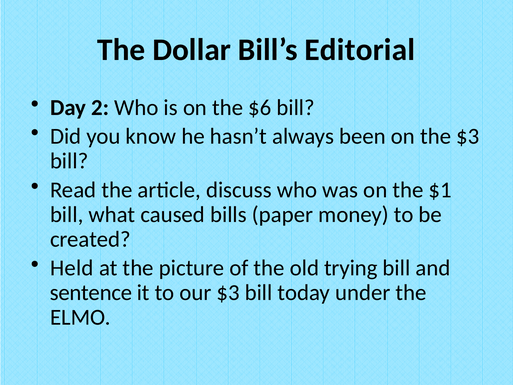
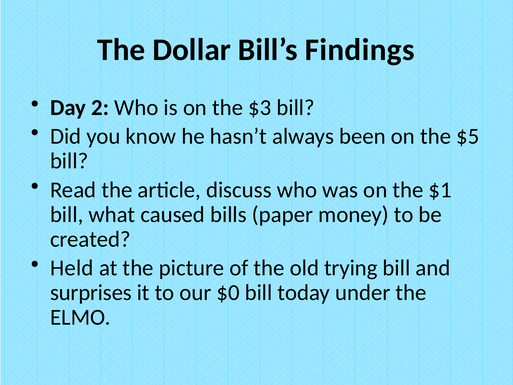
Editorial: Editorial -> Findings
$6: $6 -> $3
the $3: $3 -> $5
sentence: sentence -> surprises
our $3: $3 -> $0
